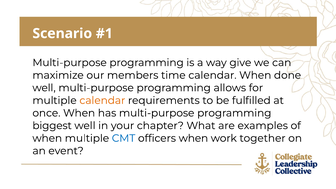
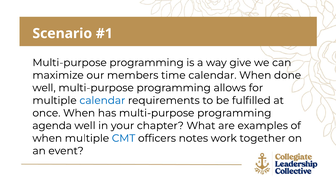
calendar at (102, 100) colour: orange -> blue
biggest: biggest -> agenda
officers when: when -> notes
